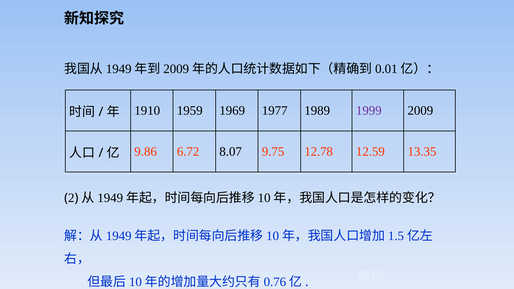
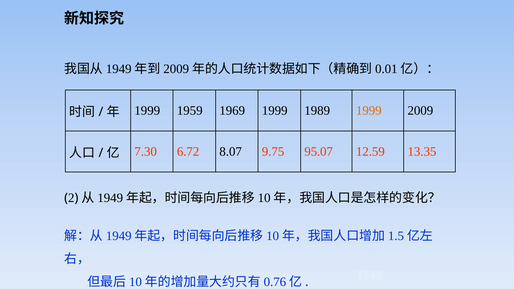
1910 at (147, 111): 1910 -> 1999
1969 1977: 1977 -> 1999
1999 at (369, 111) colour: purple -> orange
9.86: 9.86 -> 7.30
12.78: 12.78 -> 95.07
